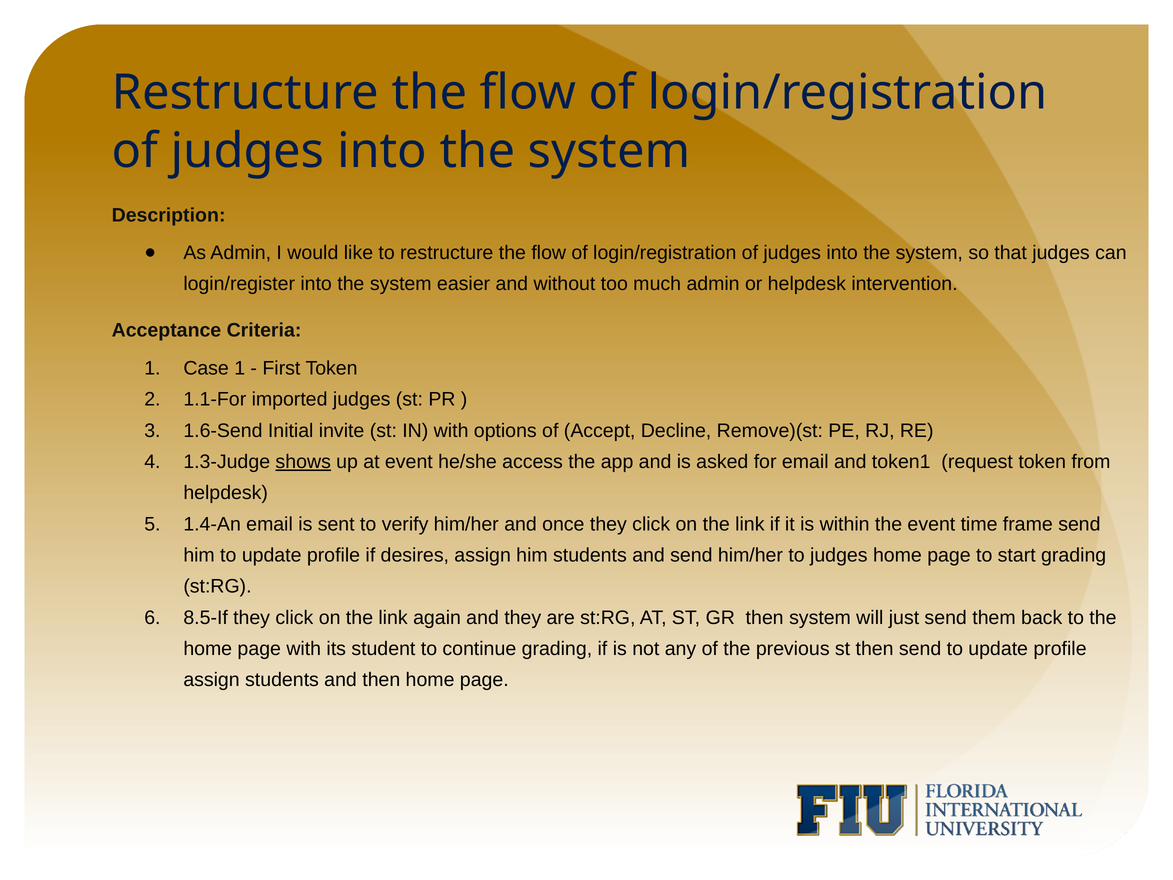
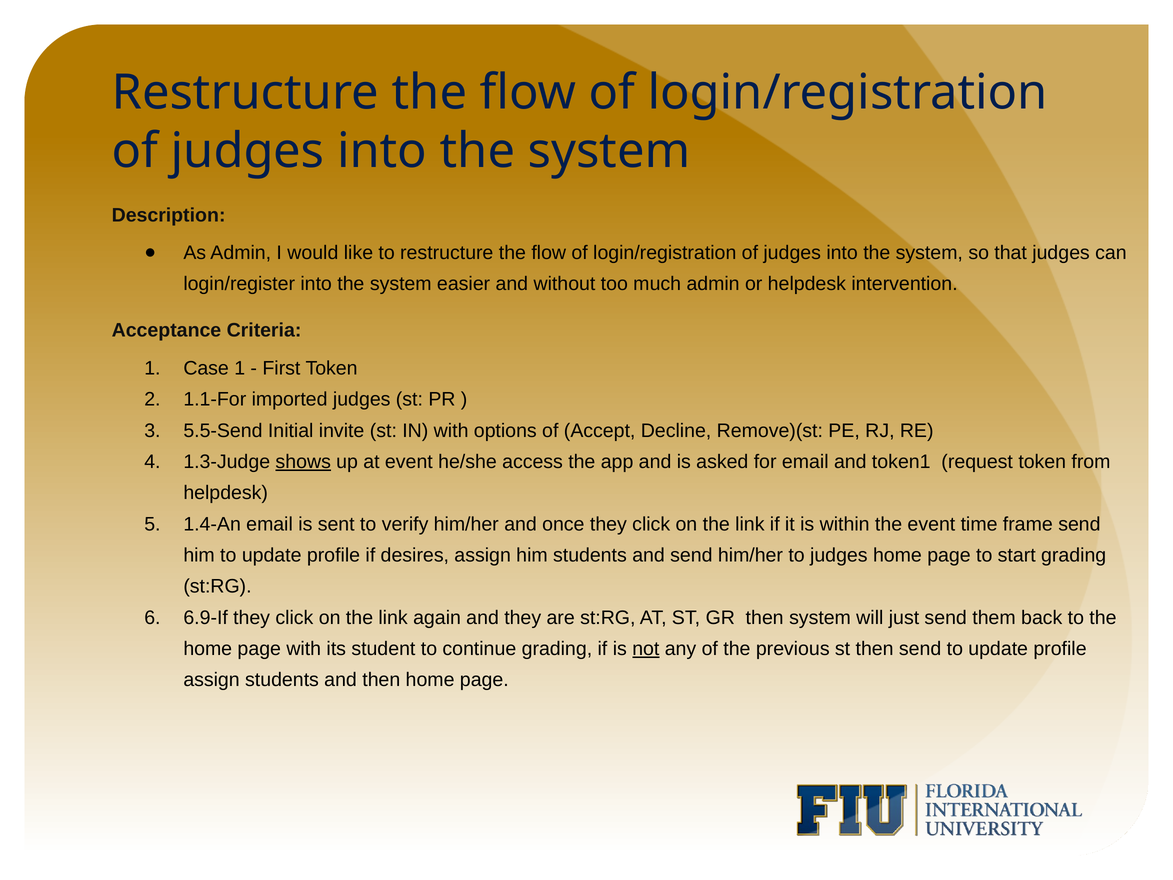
1.6-Send: 1.6-Send -> 5.5-Send
8.5-If: 8.5-If -> 6.9-If
not underline: none -> present
